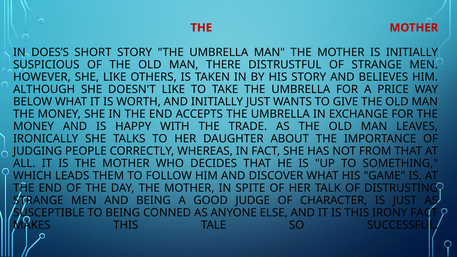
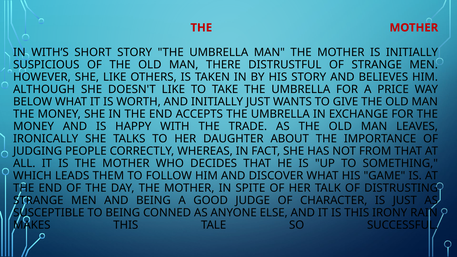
DOES’S: DOES’S -> WITH’S
IRONY FACT: FACT -> RAIN
